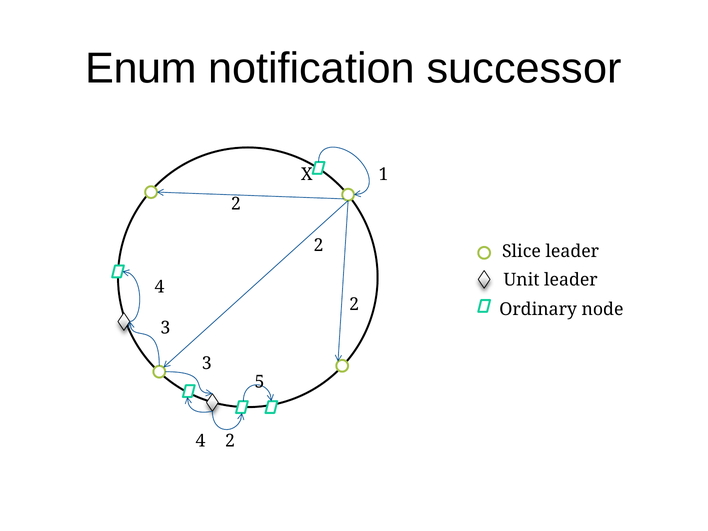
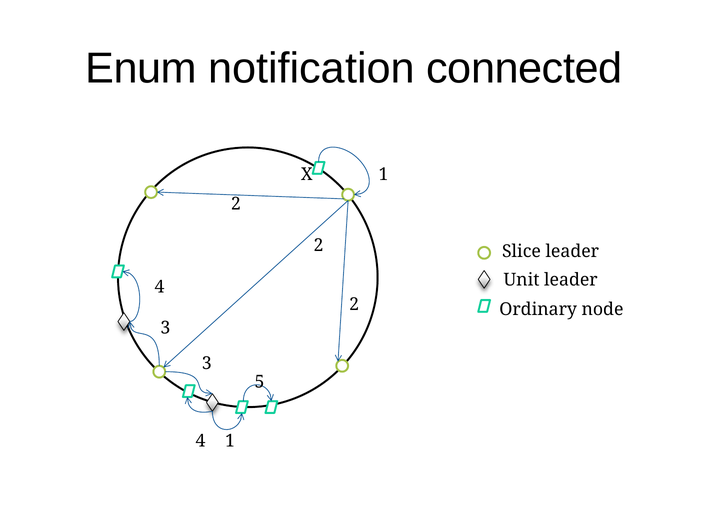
successor: successor -> connected
4 2: 2 -> 1
